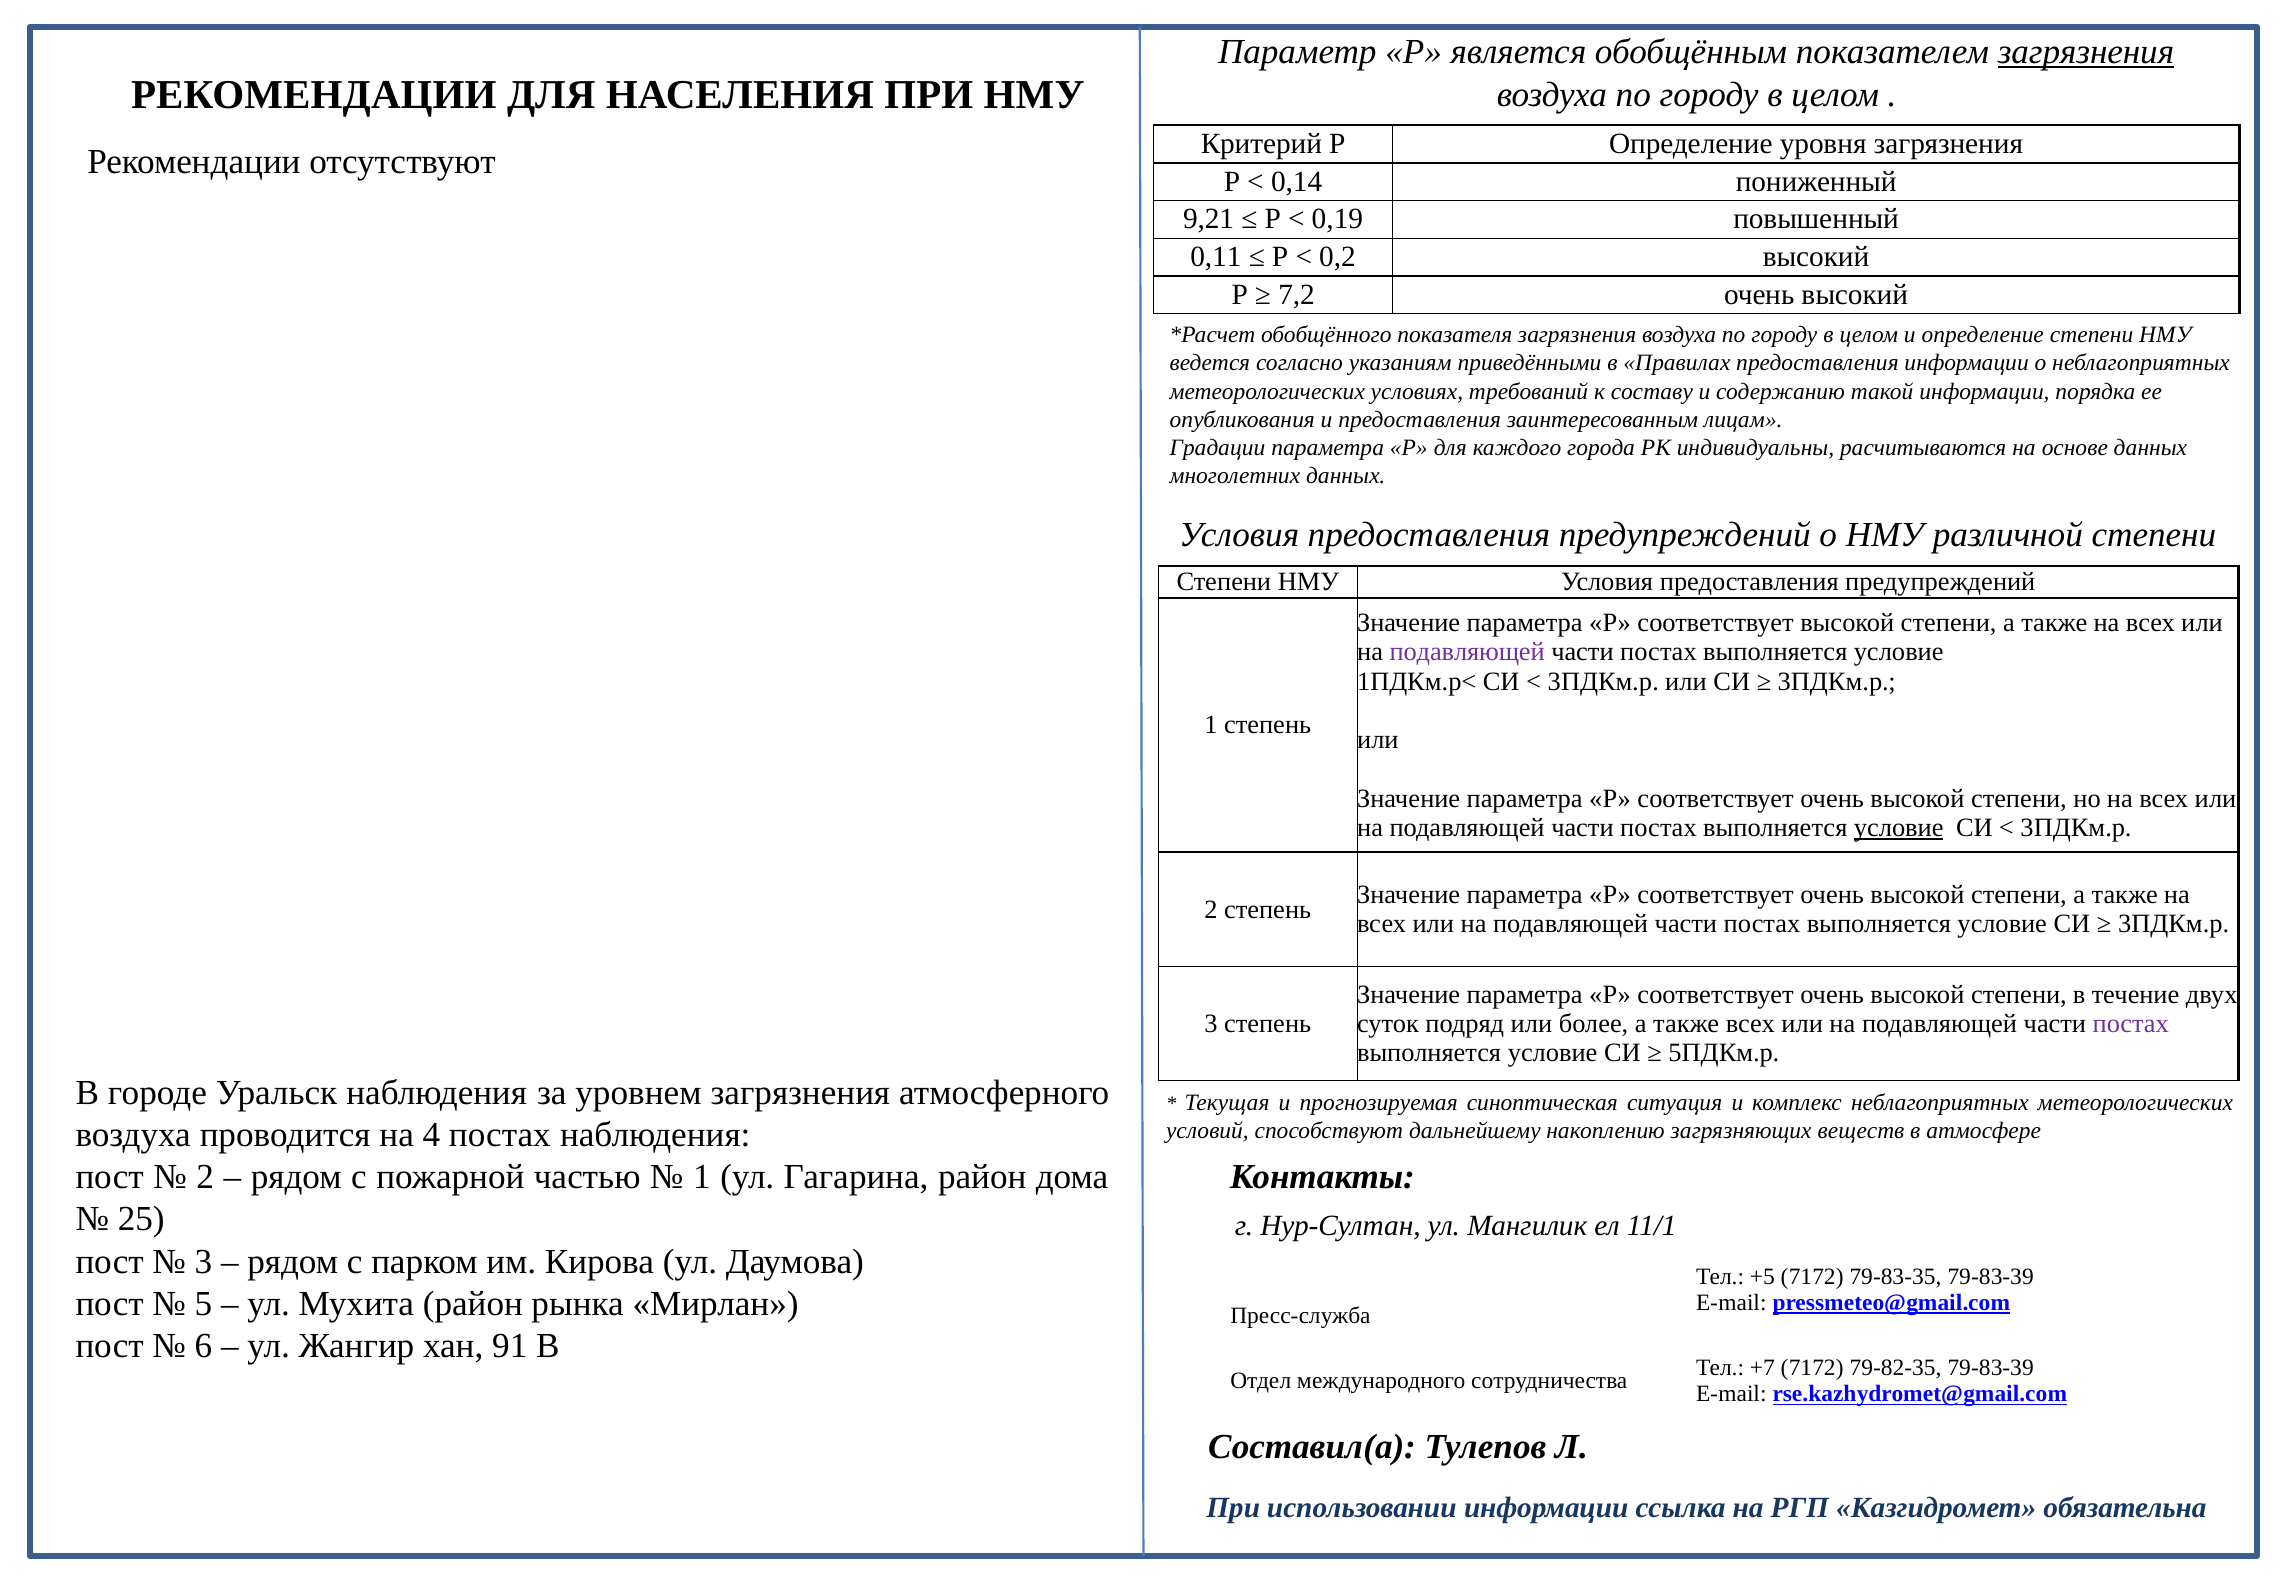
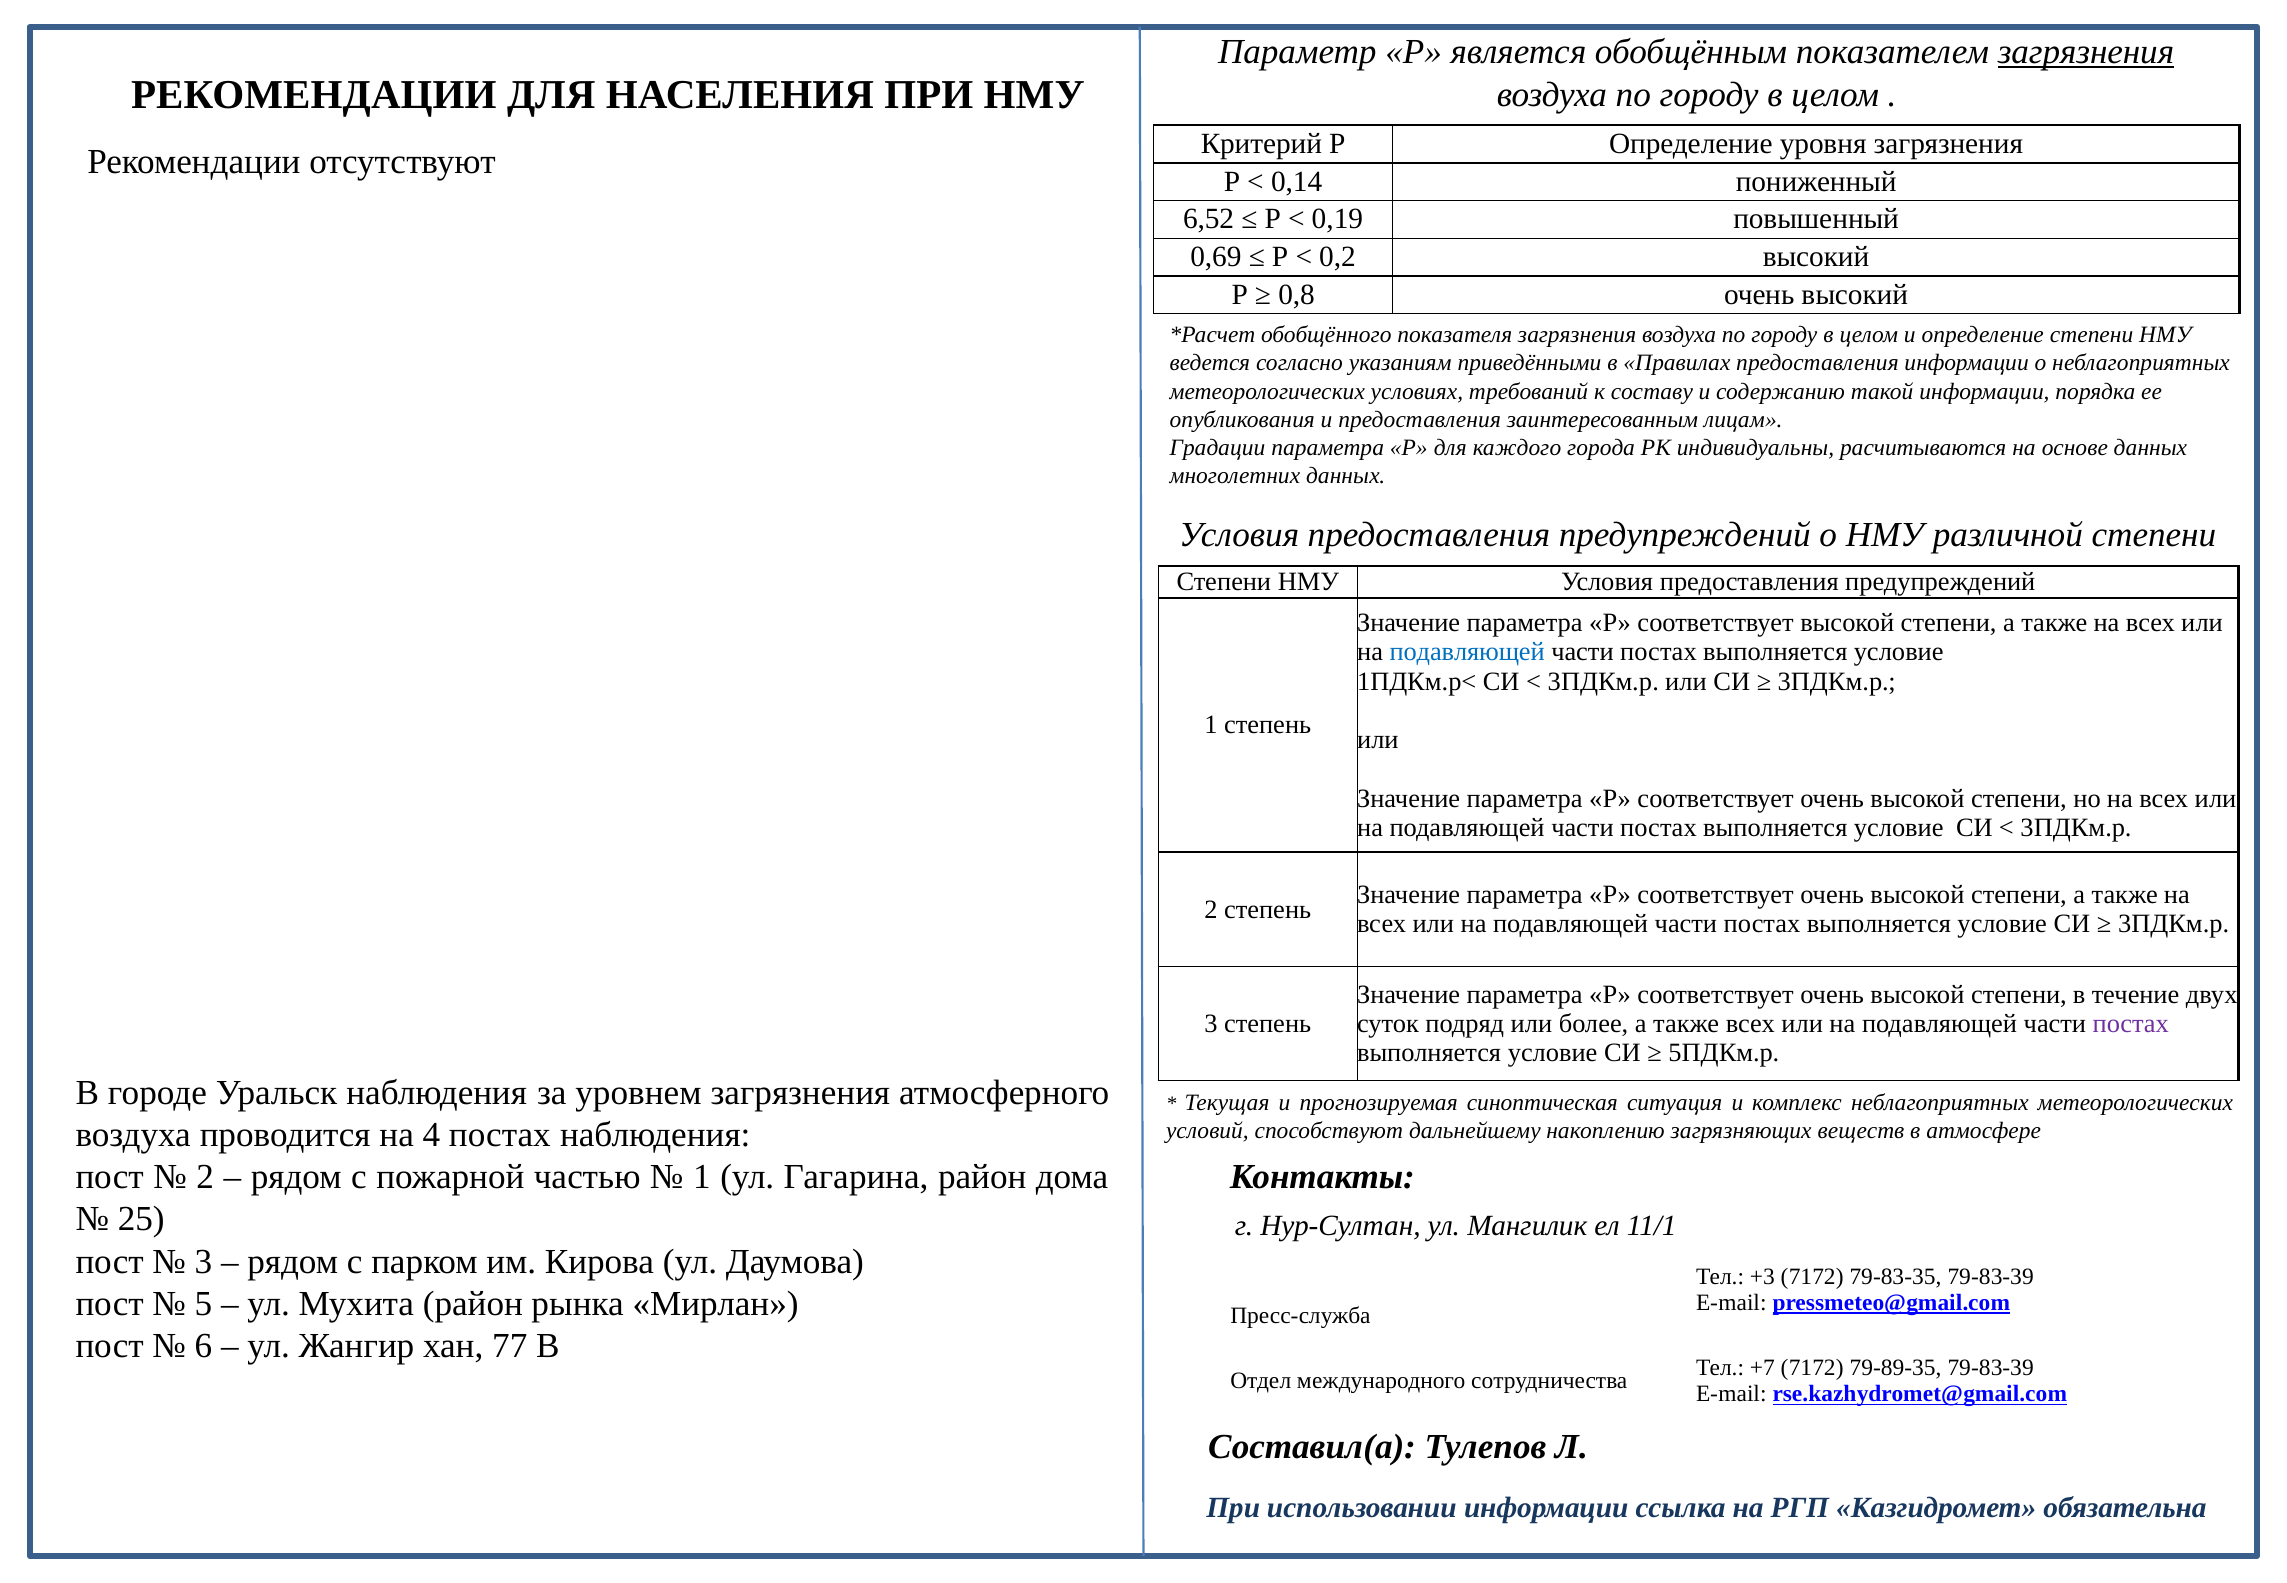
9,21: 9,21 -> 6,52
0,11: 0,11 -> 0,69
7,2: 7,2 -> 0,8
подавляющей at (1467, 652) colour: purple -> blue
условие at (1899, 828) underline: present -> none
+5: +5 -> +3
91: 91 -> 77
79-82-35: 79-82-35 -> 79-89-35
